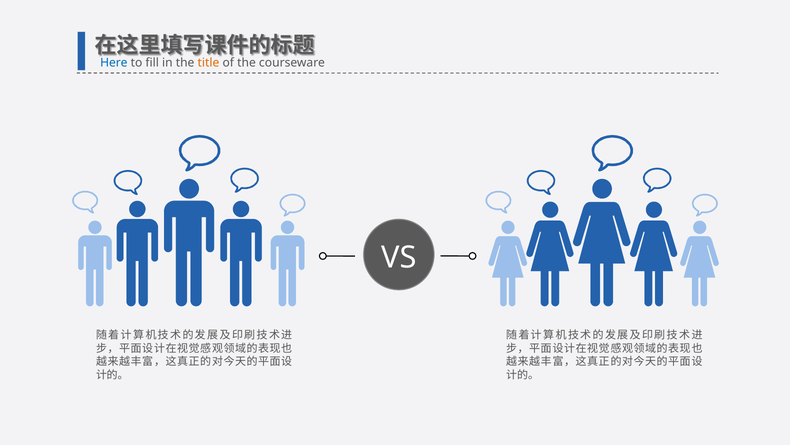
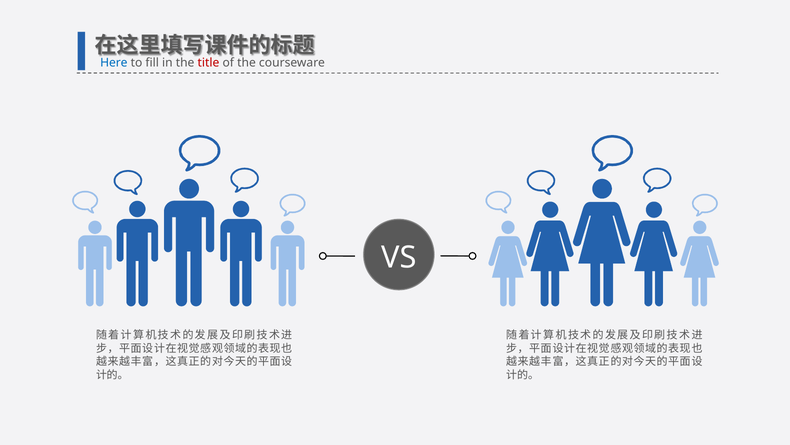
title colour: orange -> red
